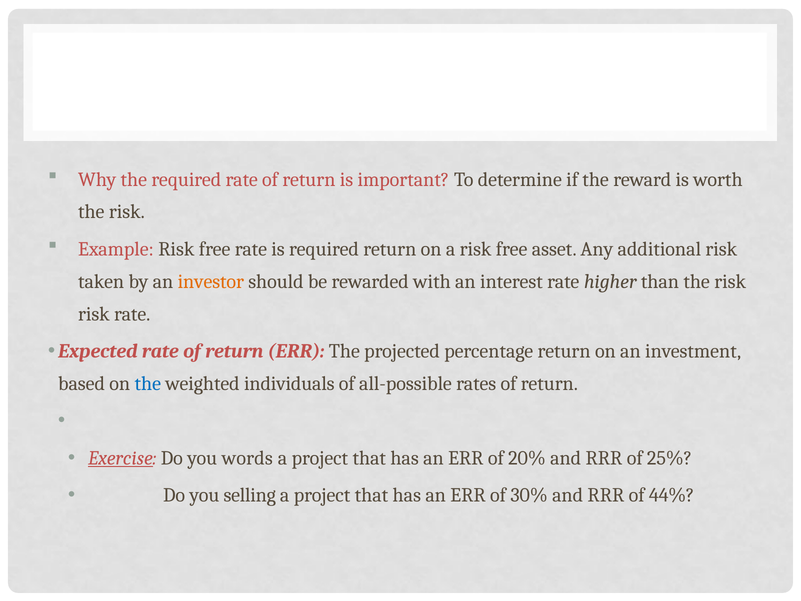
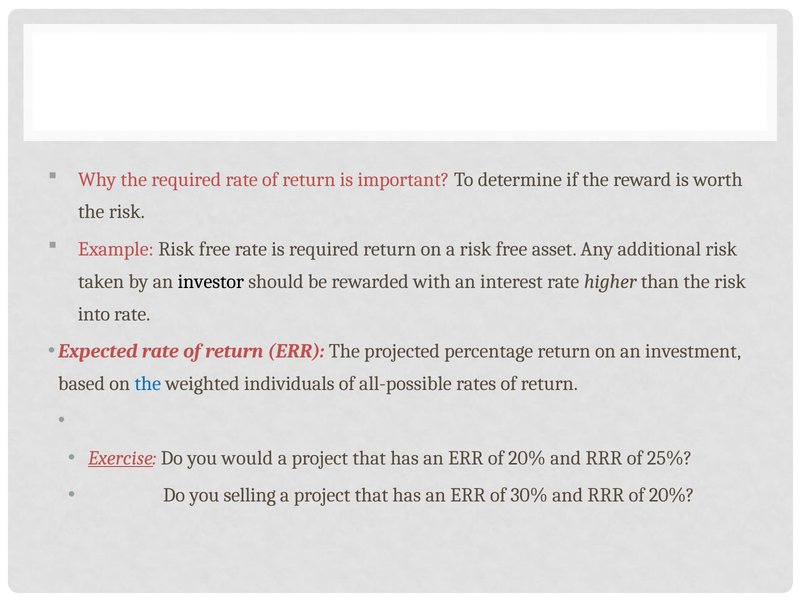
investor colour: orange -> black
risk at (94, 314): risk -> into
words: words -> would
RRR of 44%: 44% -> 20%
